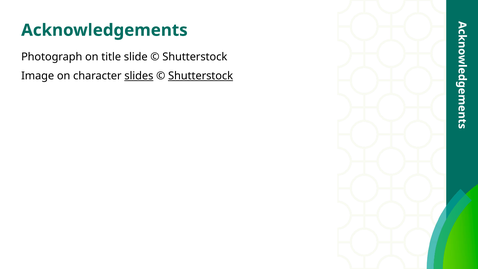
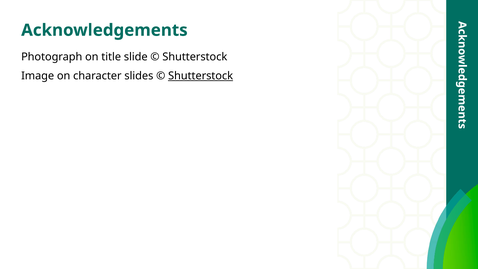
slides underline: present -> none
